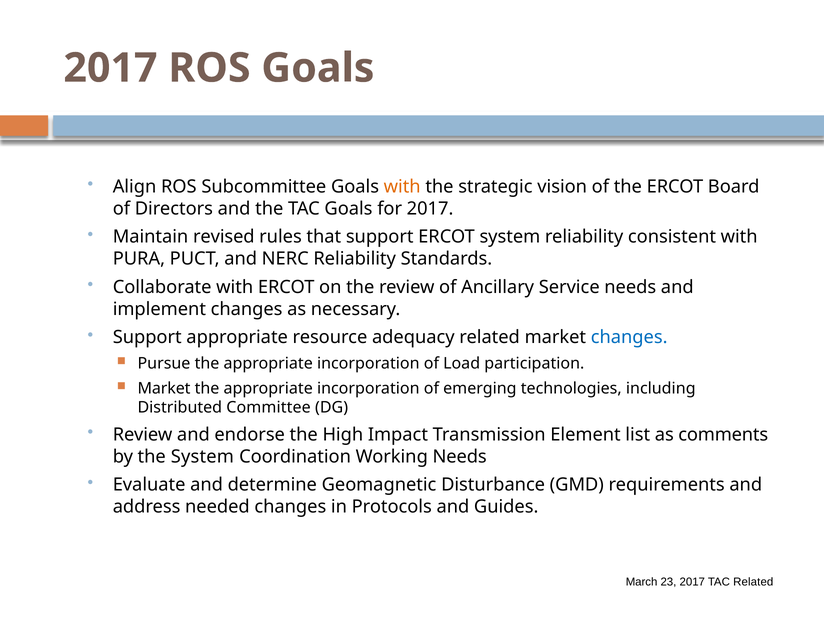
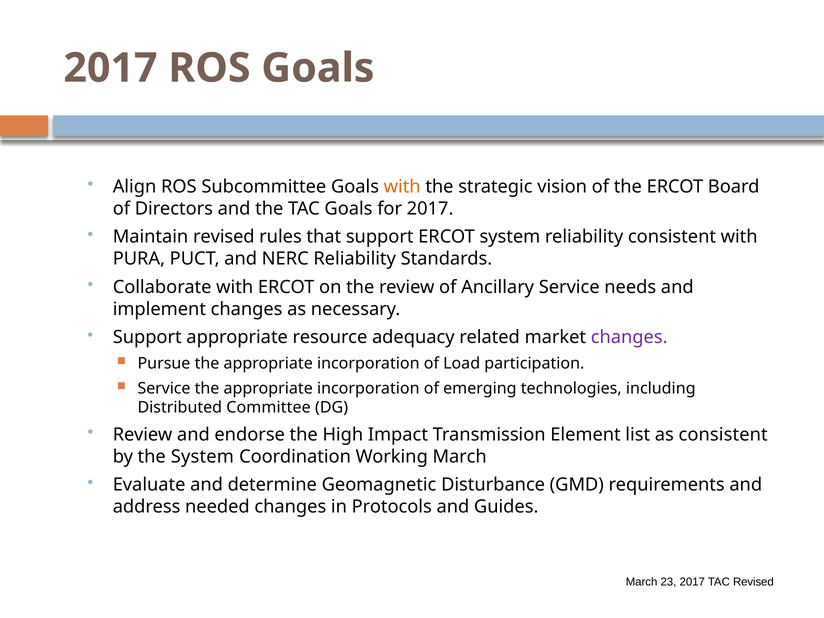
changes at (629, 337) colour: blue -> purple
Market at (164, 388): Market -> Service
as comments: comments -> consistent
Working Needs: Needs -> March
TAC Related: Related -> Revised
